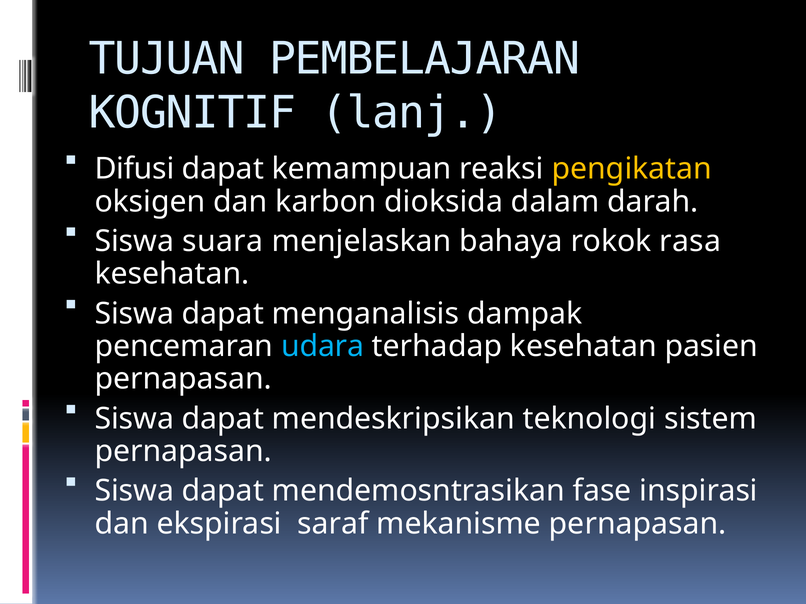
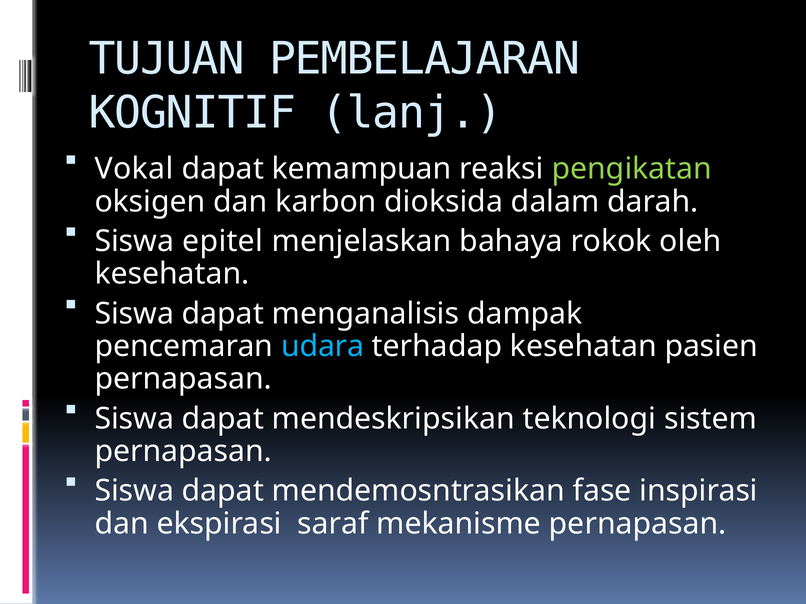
Difusi: Difusi -> Vokal
pengikatan colour: yellow -> light green
suara: suara -> epitel
rasa: rasa -> oleh
